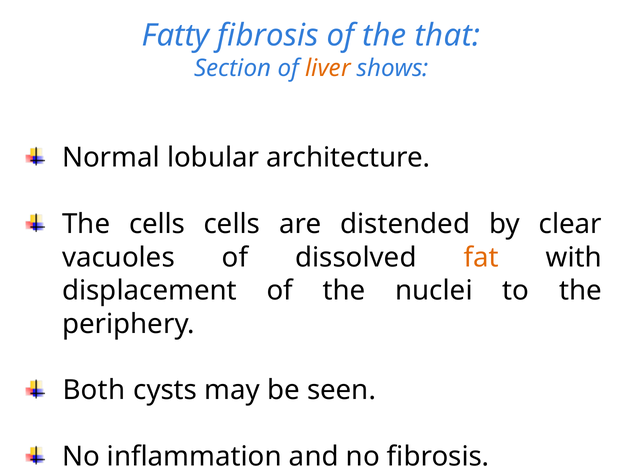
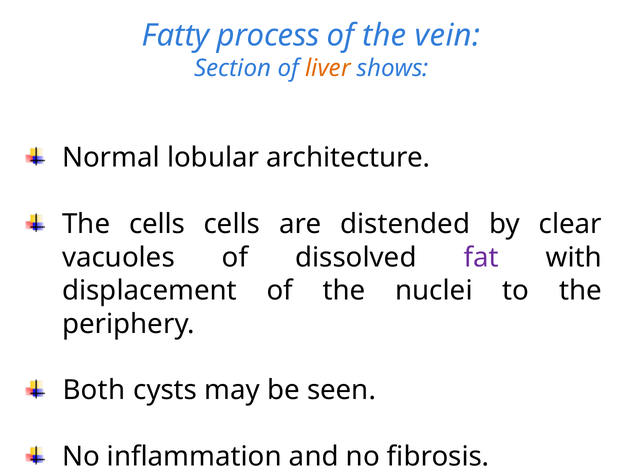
Fatty fibrosis: fibrosis -> process
that: that -> vein
fat colour: orange -> purple
